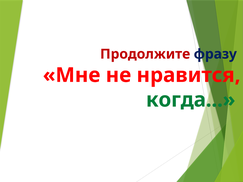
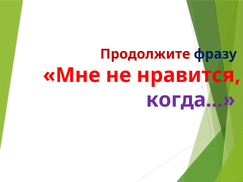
когда colour: green -> purple
